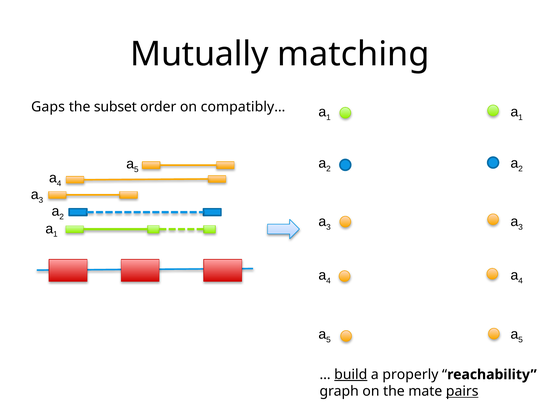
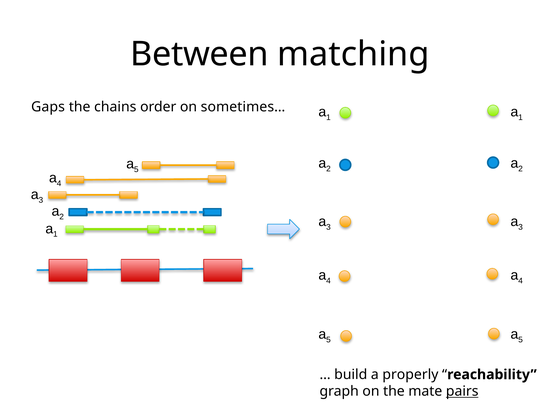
Mutually: Mutually -> Between
subset: subset -> chains
compatibly…: compatibly… -> sometimes…
build underline: present -> none
